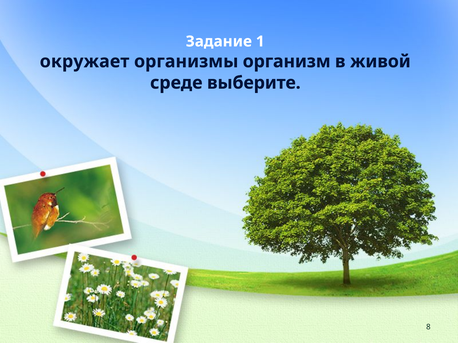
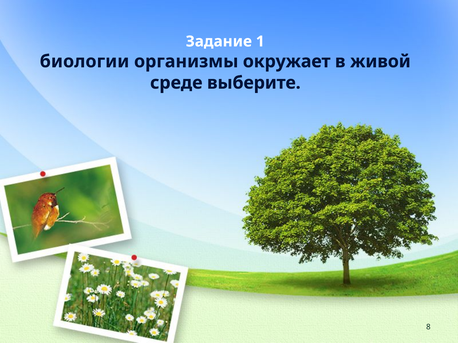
окружает: окружает -> биологии
организм: организм -> окружает
